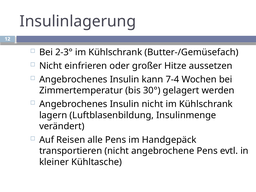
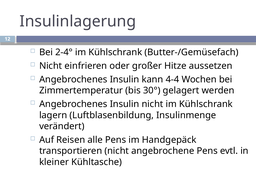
2-3°: 2-3° -> 2-4°
7-4: 7-4 -> 4-4
